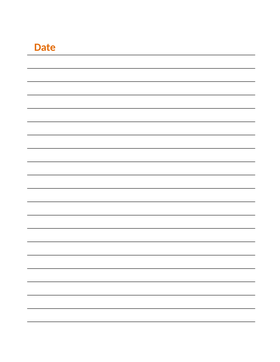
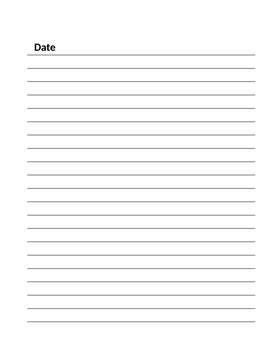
Date colour: orange -> black
